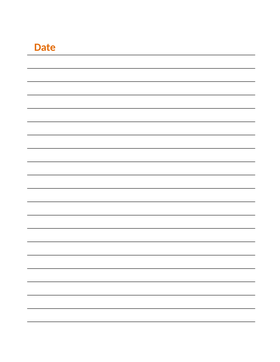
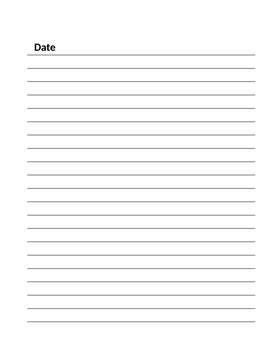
Date colour: orange -> black
